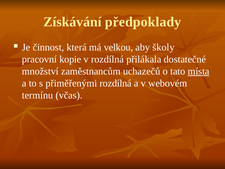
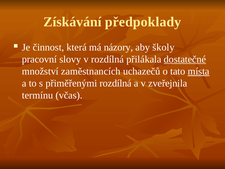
velkou: velkou -> názory
kopie: kopie -> slovy
dostatečné underline: none -> present
zaměstnancům: zaměstnancům -> zaměstnancích
webovém: webovém -> zveřejnila
